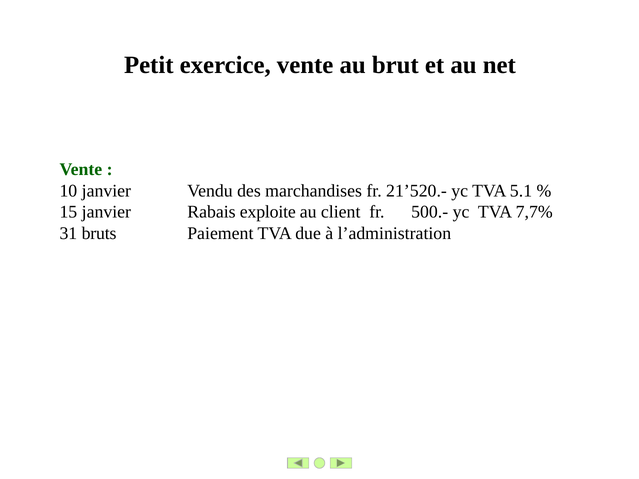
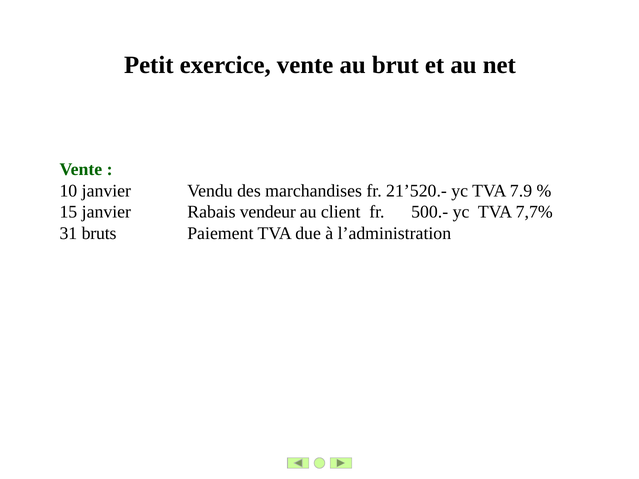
5.1: 5.1 -> 7.9
exploite: exploite -> vendeur
